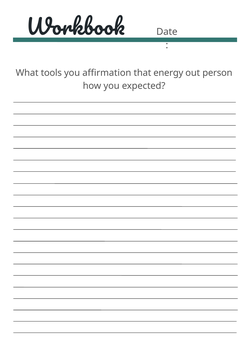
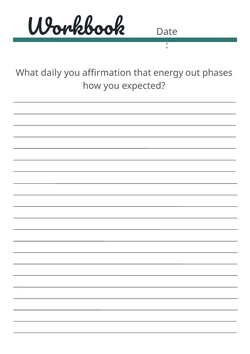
tools: tools -> daily
person: person -> phases
